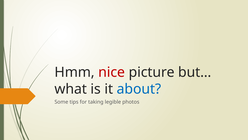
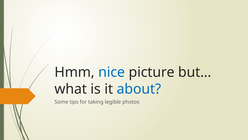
nice colour: red -> blue
